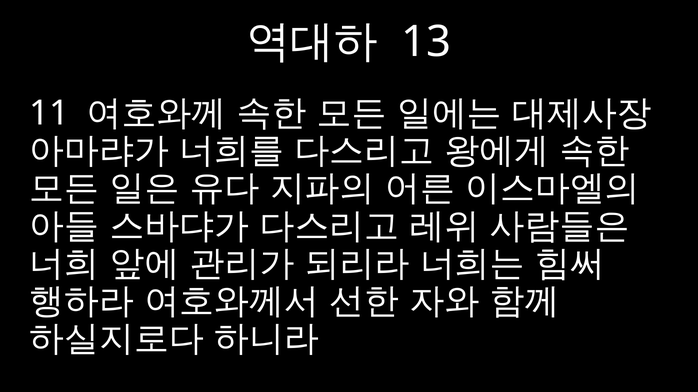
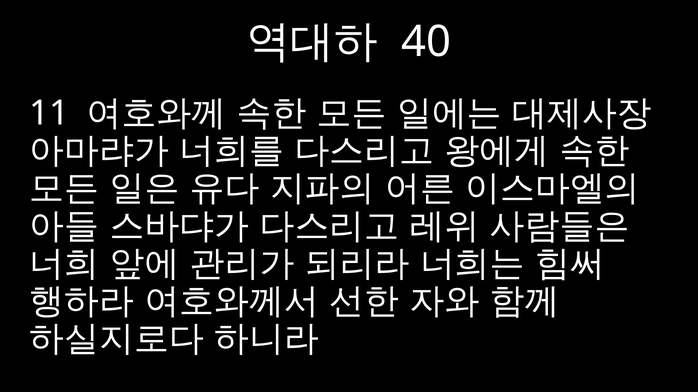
13: 13 -> 40
